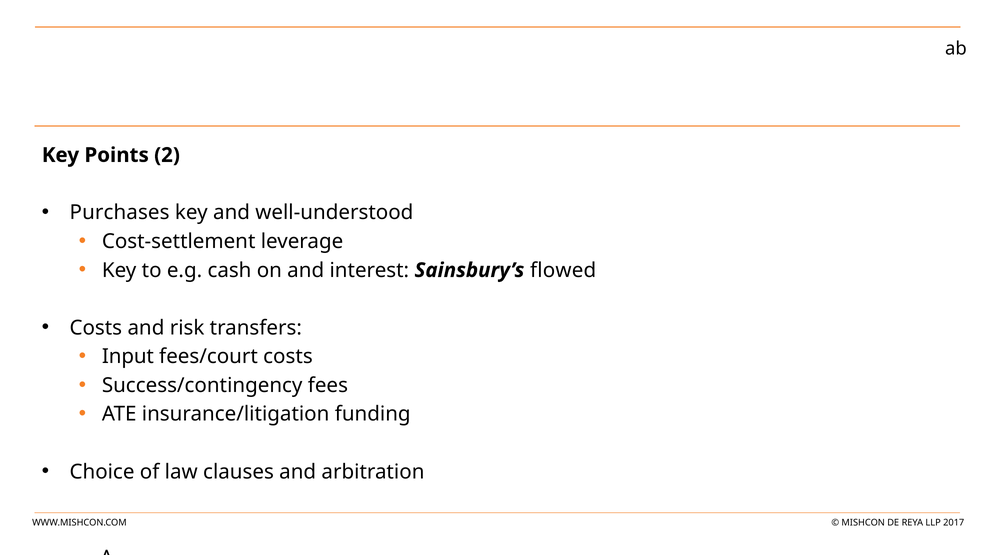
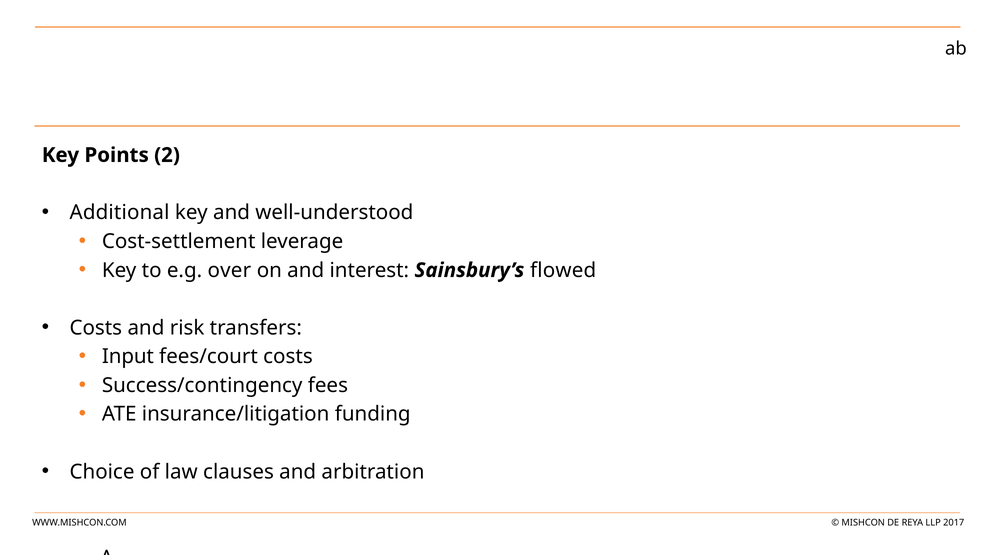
Purchases: Purchases -> Additional
cash: cash -> over
